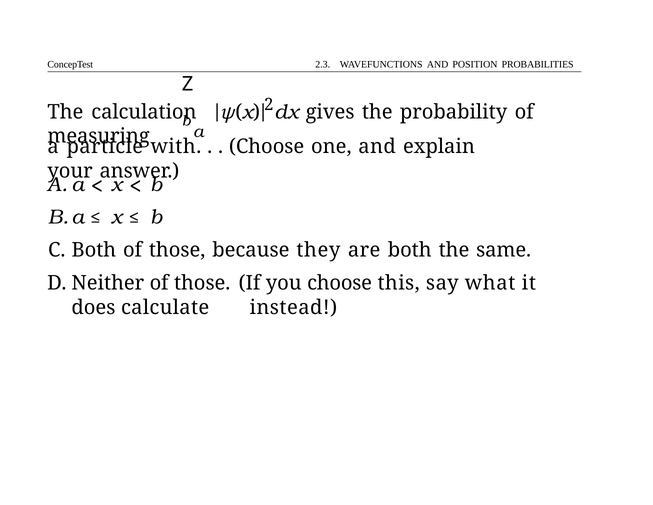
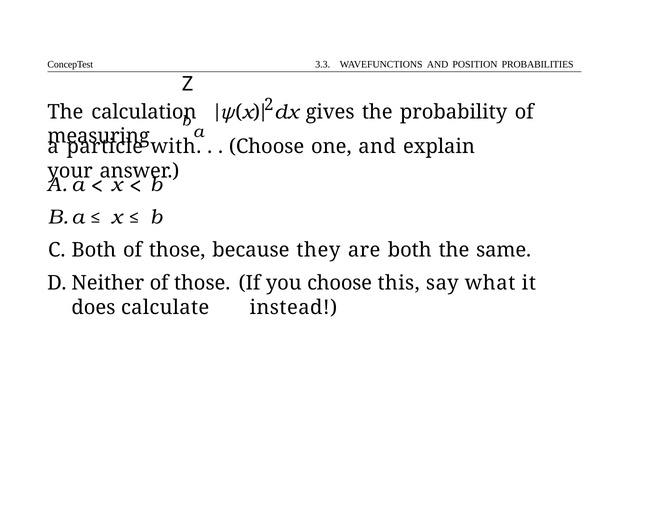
2.3: 2.3 -> 3.3
